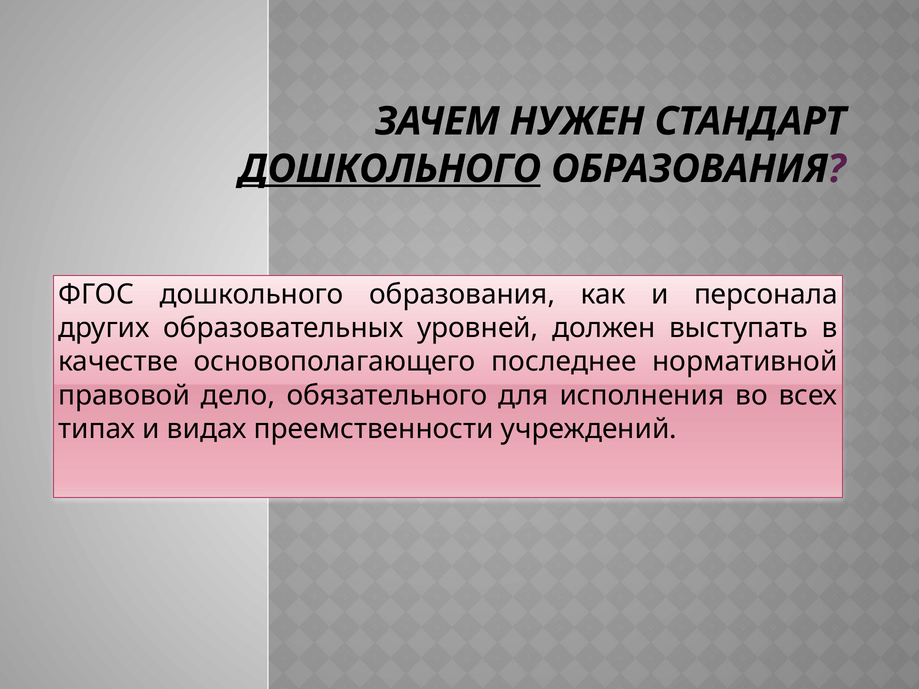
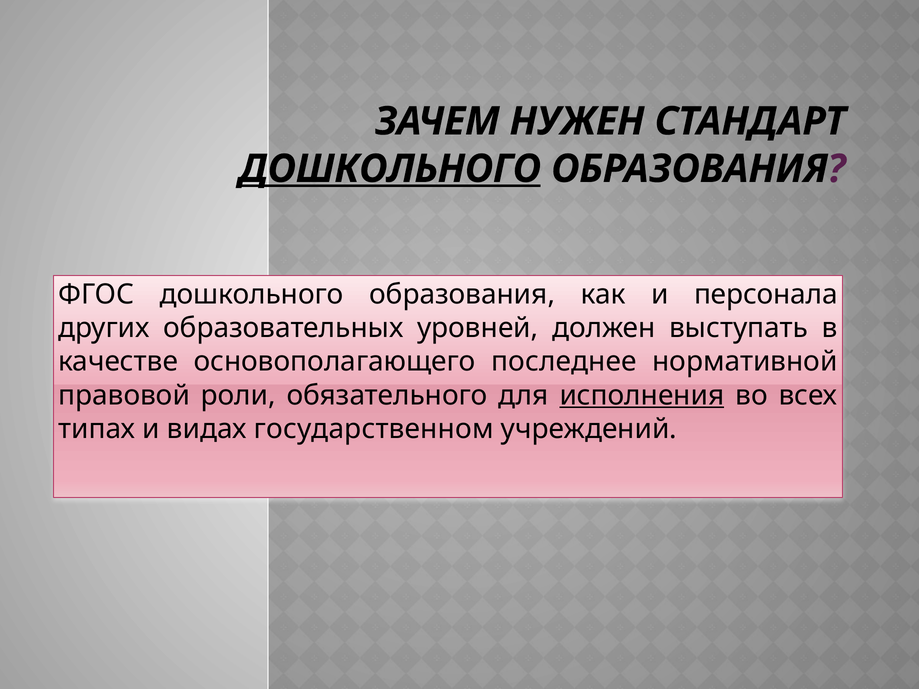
дело: дело -> роли
исполнения underline: none -> present
преемственности: преемственности -> государственном
